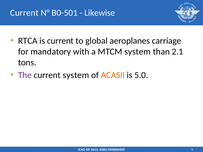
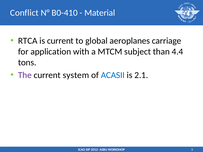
Current at (24, 13): Current -> Conflict
B0-501: B0-501 -> B0-410
Likewise: Likewise -> Material
mandatory: mandatory -> application
MTCM system: system -> subject
2.1: 2.1 -> 4.4
ACASII colour: orange -> blue
5.0: 5.0 -> 2.1
